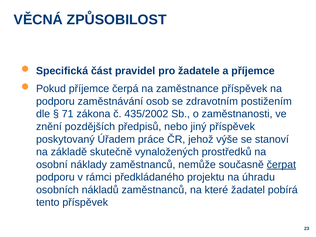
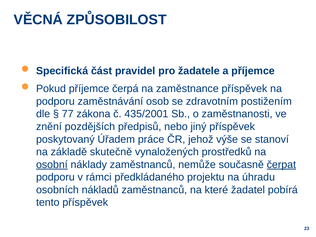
71: 71 -> 77
435/2002: 435/2002 -> 435/2001
osobní underline: none -> present
